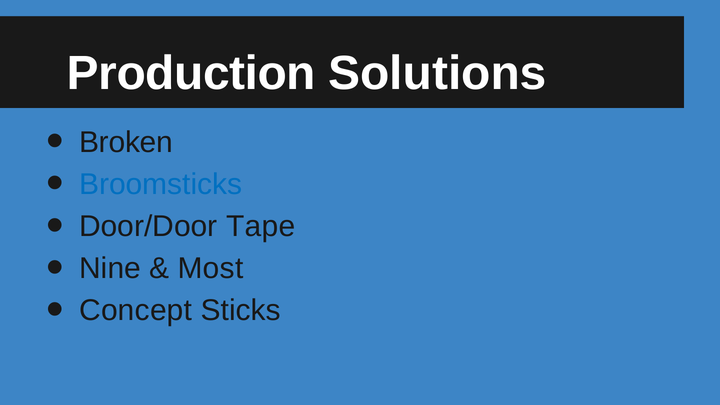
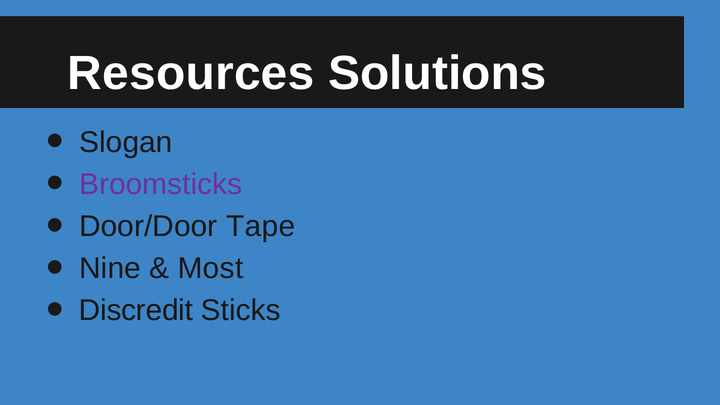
Production: Production -> Resources
Broken: Broken -> Slogan
Broomsticks colour: blue -> purple
Concept: Concept -> Discredit
